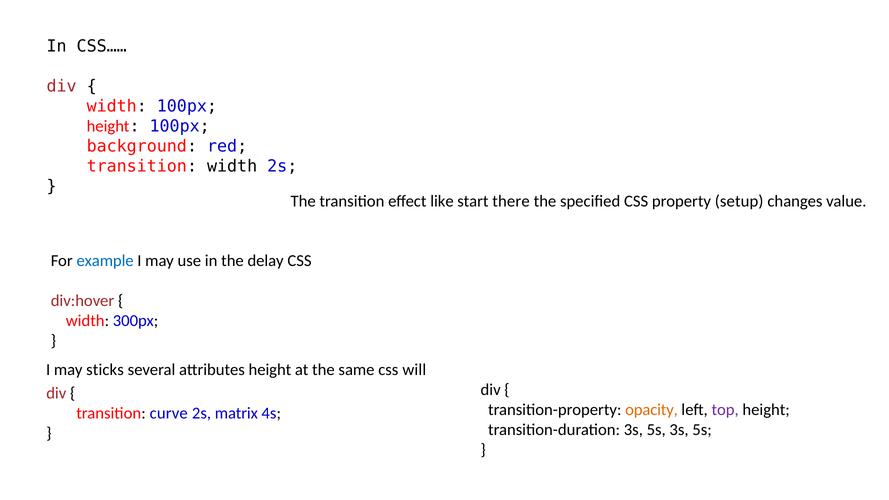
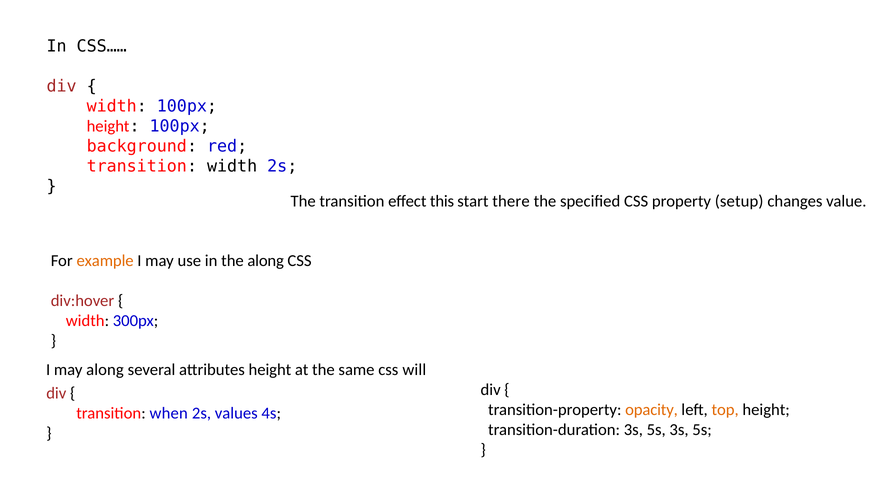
like: like -> this
example colour: blue -> orange
the delay: delay -> along
may sticks: sticks -> along
top colour: purple -> orange
curve: curve -> when
matrix: matrix -> values
